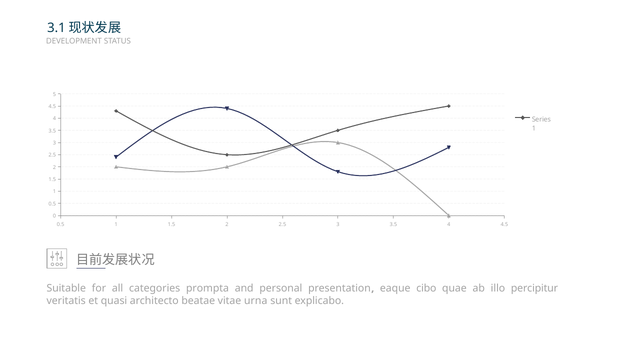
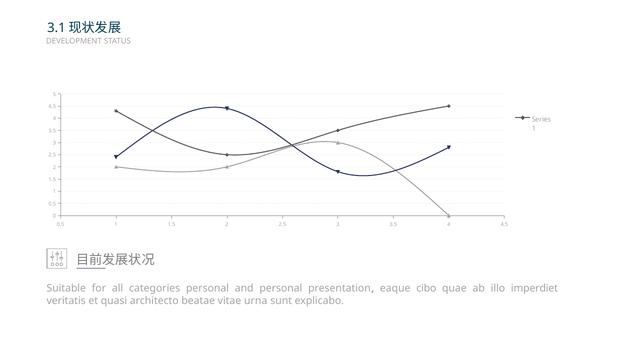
categories prompta: prompta -> personal
percipitur: percipitur -> imperdiet
